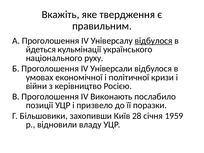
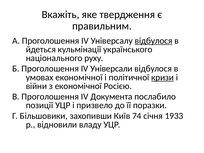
кризи underline: none -> present
з керівництво: керівництво -> економічної
Виконають: Виконають -> Документа
28: 28 -> 74
1959: 1959 -> 1933
